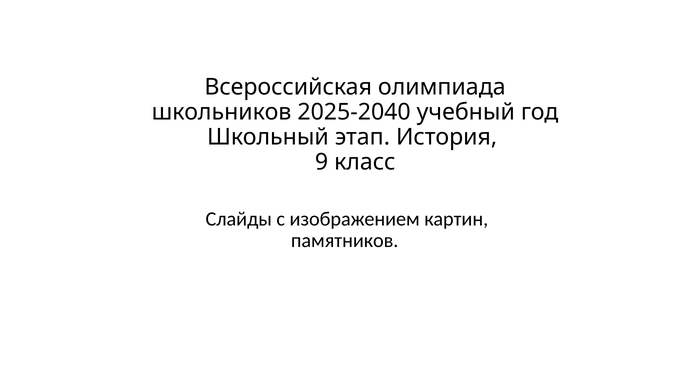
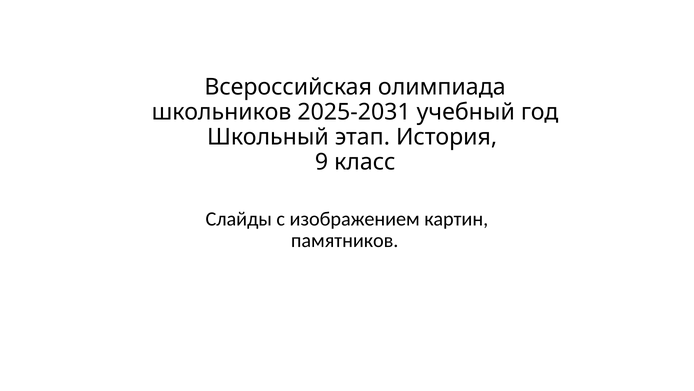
2025-2040: 2025-2040 -> 2025-2031
